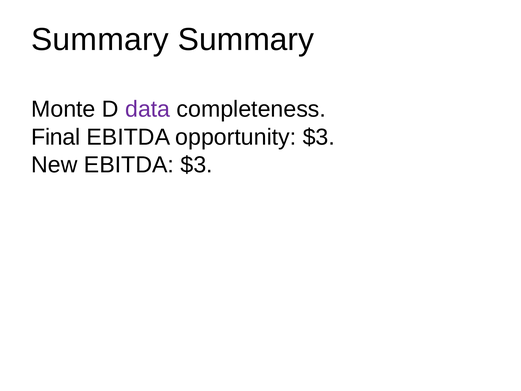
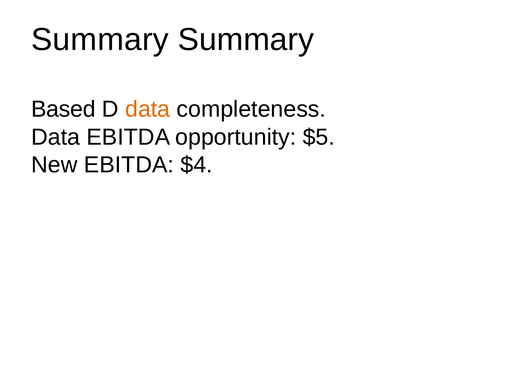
Monte: Monte -> Based
data at (148, 109) colour: purple -> orange
Final at (56, 137): Final -> Data
opportunity $3: $3 -> $5
EBITDA $3: $3 -> $4
